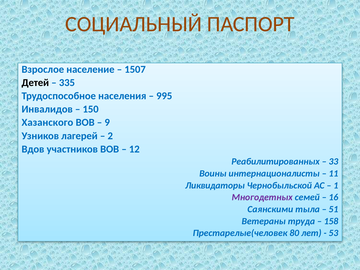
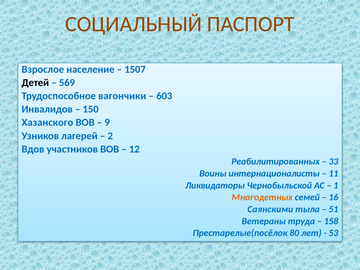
335: 335 -> 569
населения: населения -> вагончики
995: 995 -> 603
Многодетных colour: purple -> orange
Престарелые(человек: Престарелые(человек -> Престарелые(посёлок
